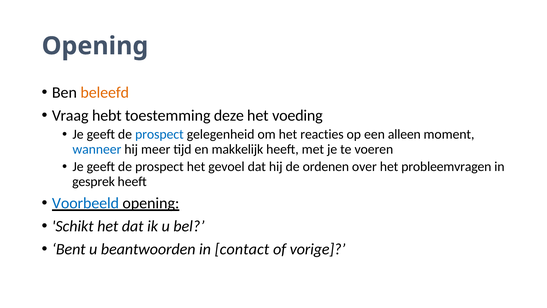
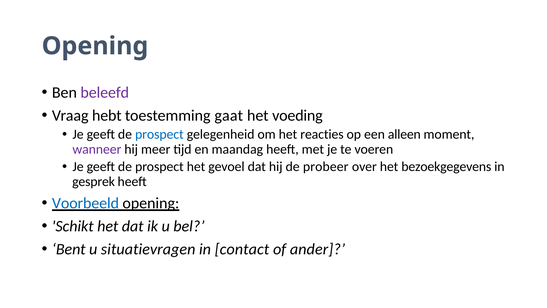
beleefd colour: orange -> purple
deze: deze -> gaat
wanneer colour: blue -> purple
makkelijk: makkelijk -> maandag
ordenen: ordenen -> probeer
probleemvragen: probleemvragen -> bezoekgegevens
beantwoorden: beantwoorden -> situatievragen
vorige: vorige -> ander
